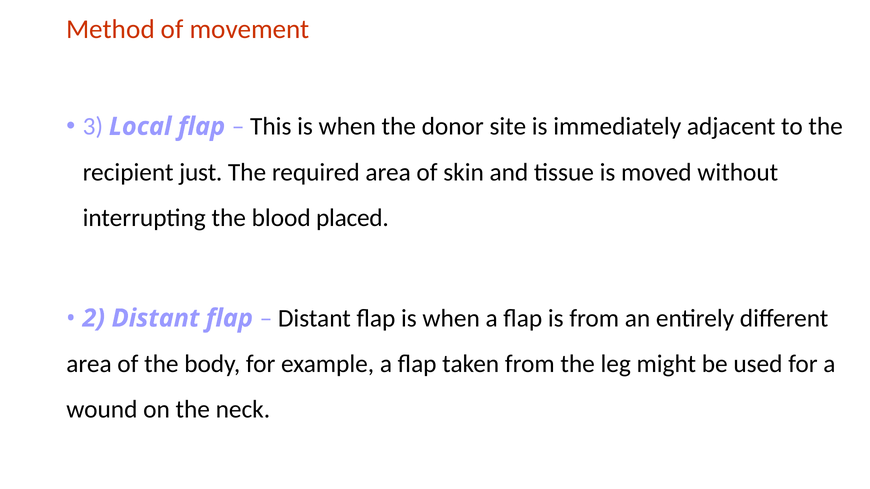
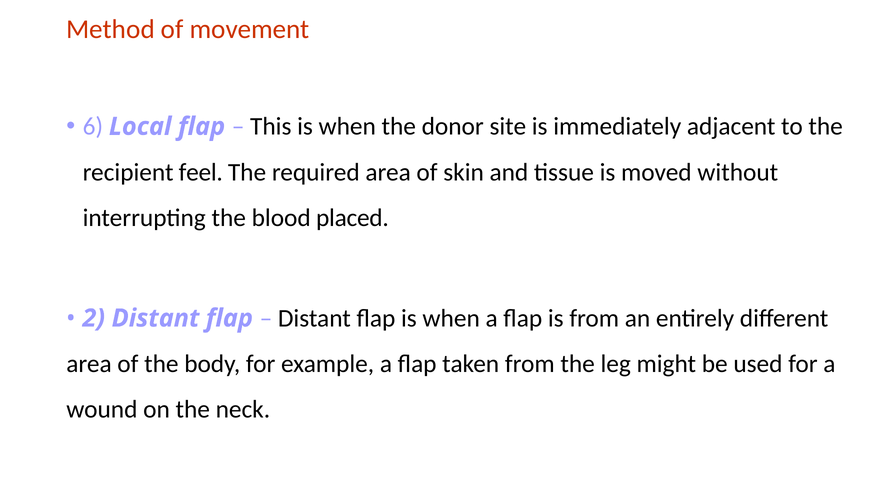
3: 3 -> 6
just: just -> feel
